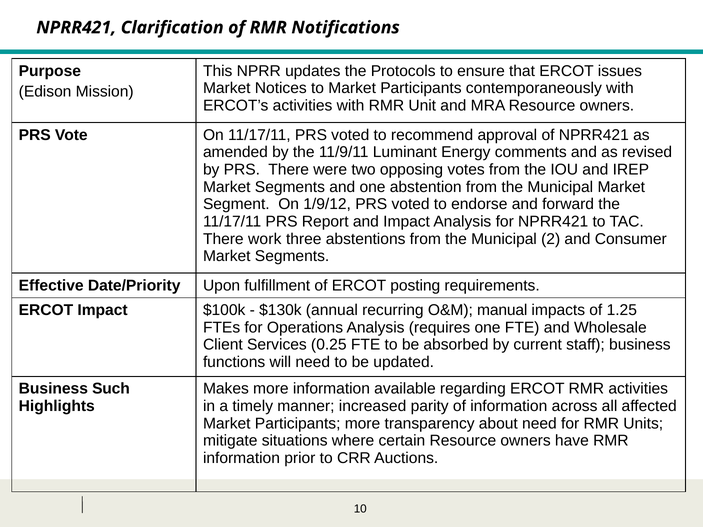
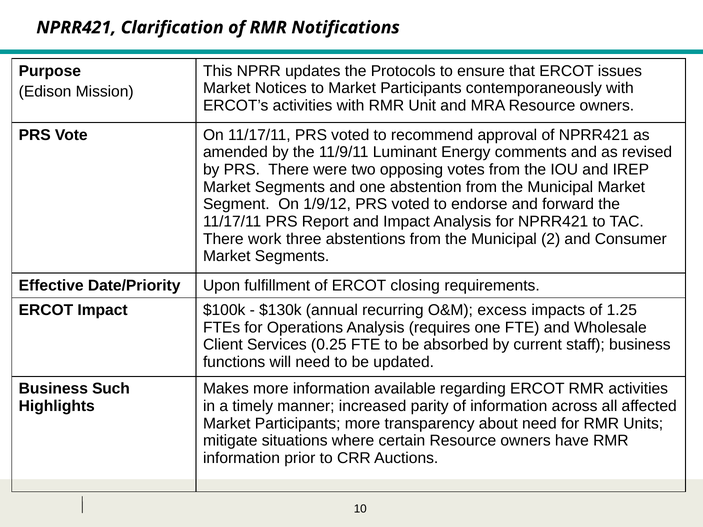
posting: posting -> closing
manual: manual -> excess
